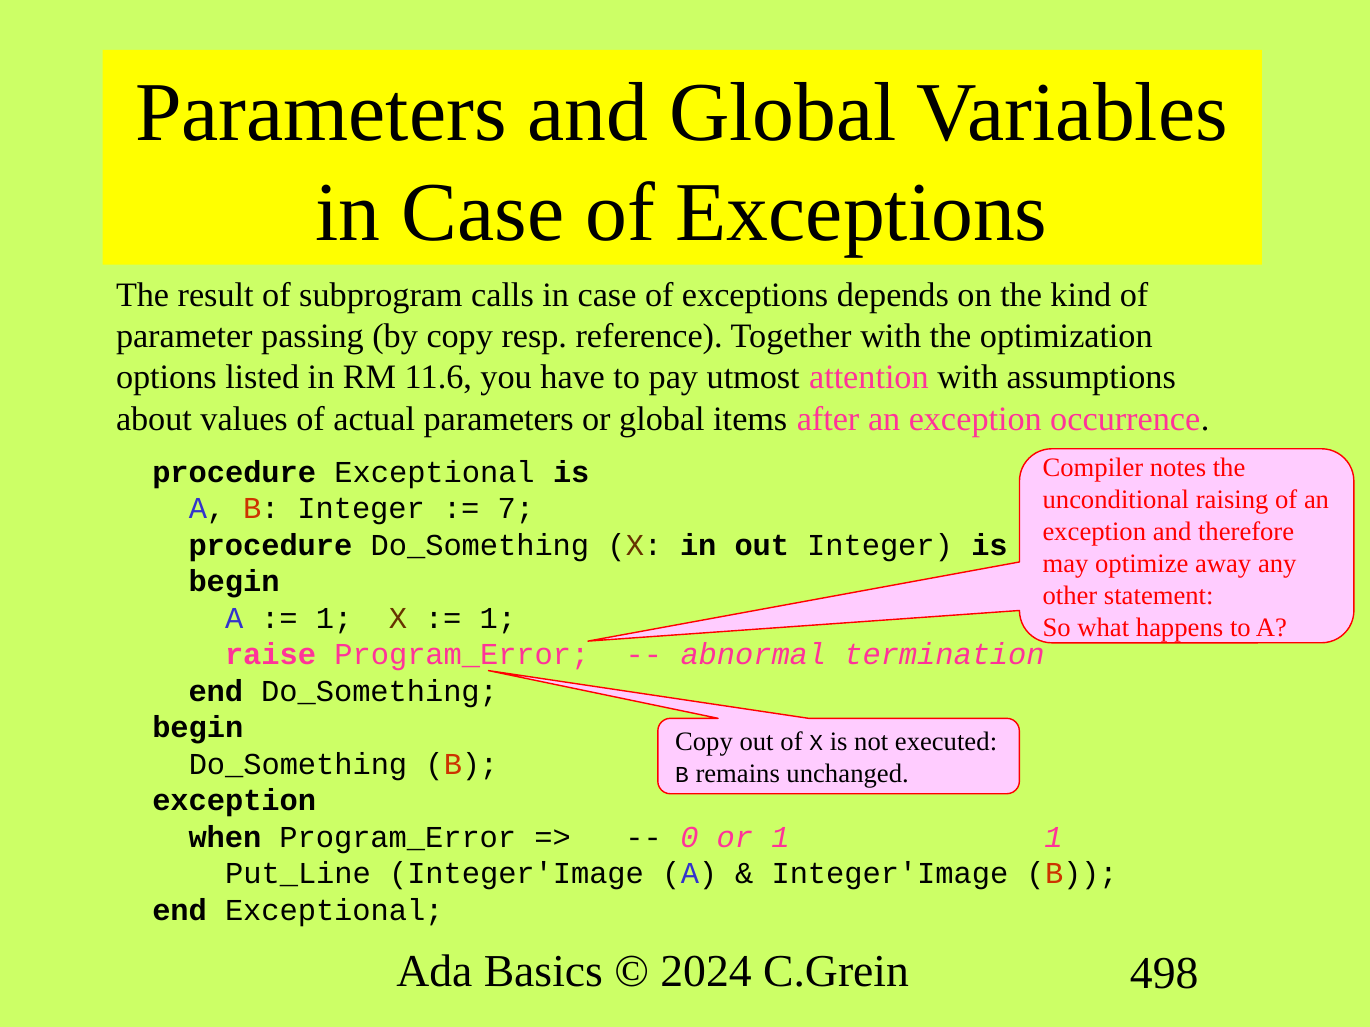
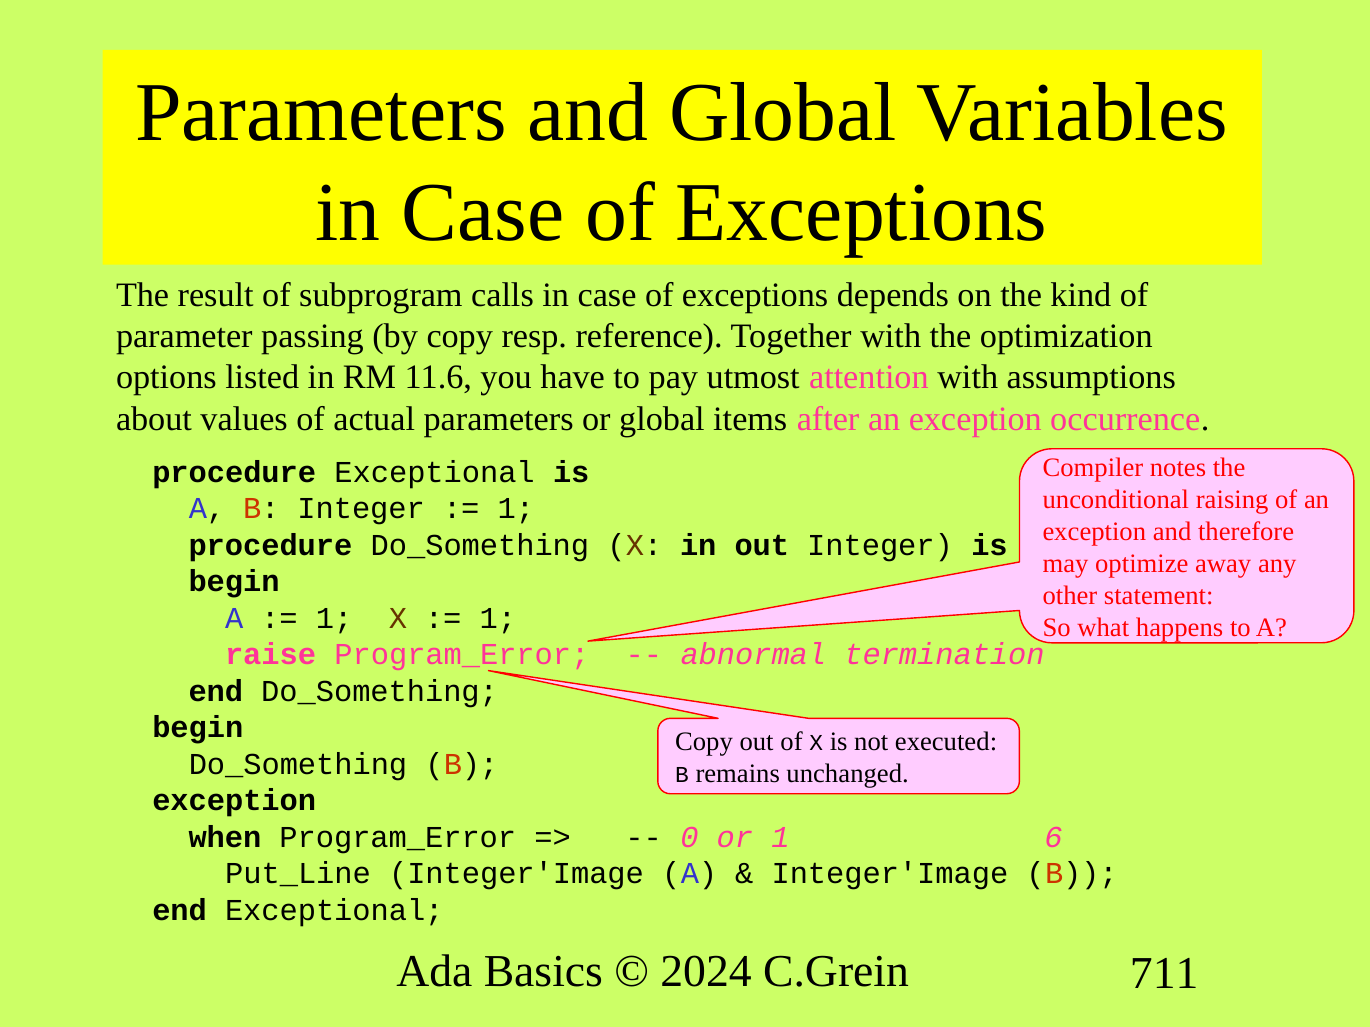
7 at (516, 509): 7 -> 1
1 1: 1 -> 6
498: 498 -> 711
